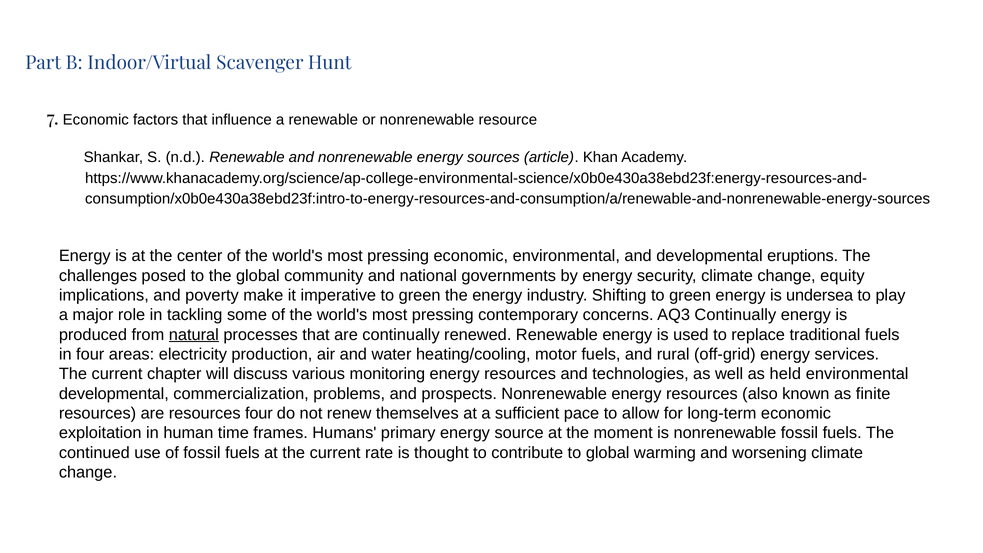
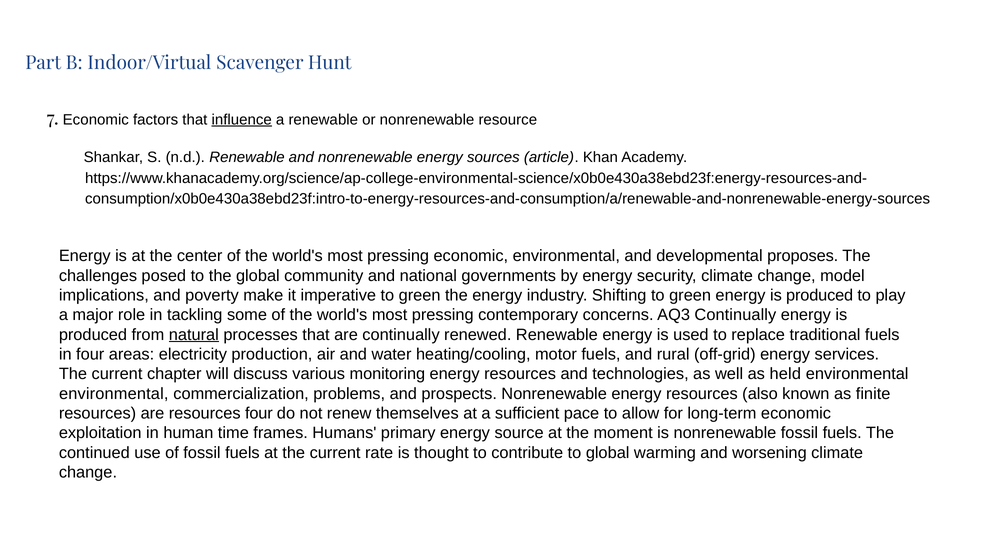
influence underline: none -> present
eruptions: eruptions -> proposes
equity: equity -> model
green energy is undersea: undersea -> produced
developmental at (114, 394): developmental -> environmental
